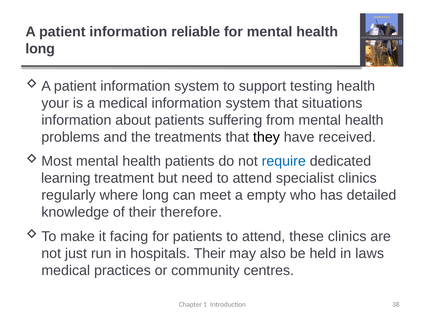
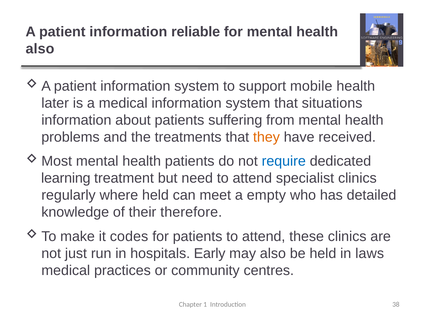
long at (40, 49): long -> also
testing: testing -> mobile
your: your -> later
they colour: black -> orange
where long: long -> held
facing: facing -> codes
hospitals Their: Their -> Early
